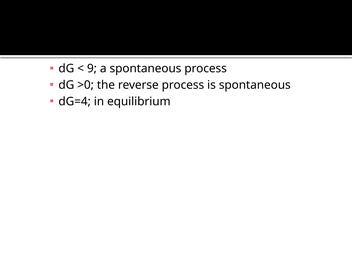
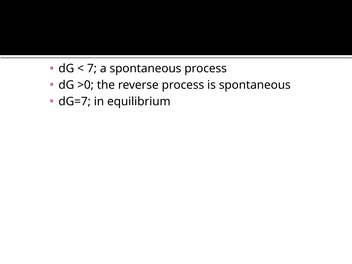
9: 9 -> 7
dG=4: dG=4 -> dG=7
